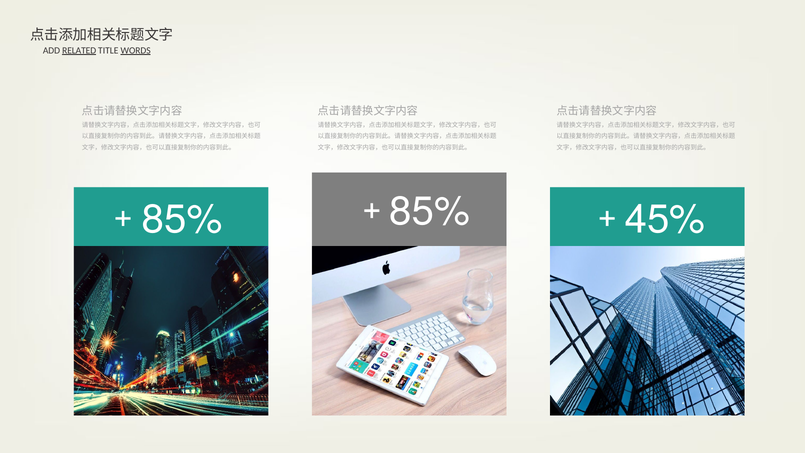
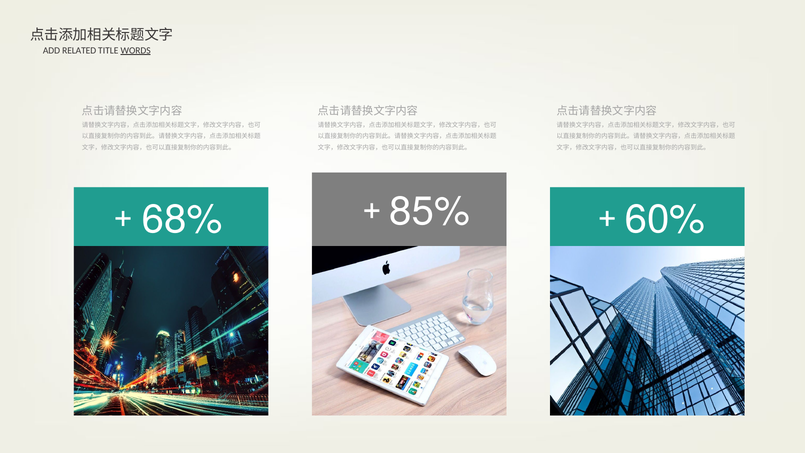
RELATED underline: present -> none
85% at (182, 219): 85% -> 68%
45%: 45% -> 60%
